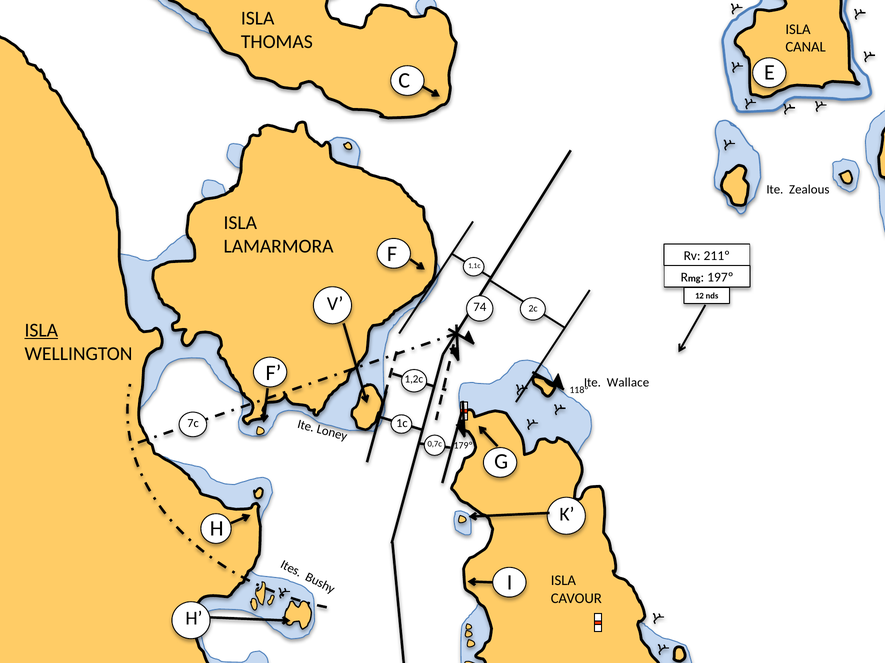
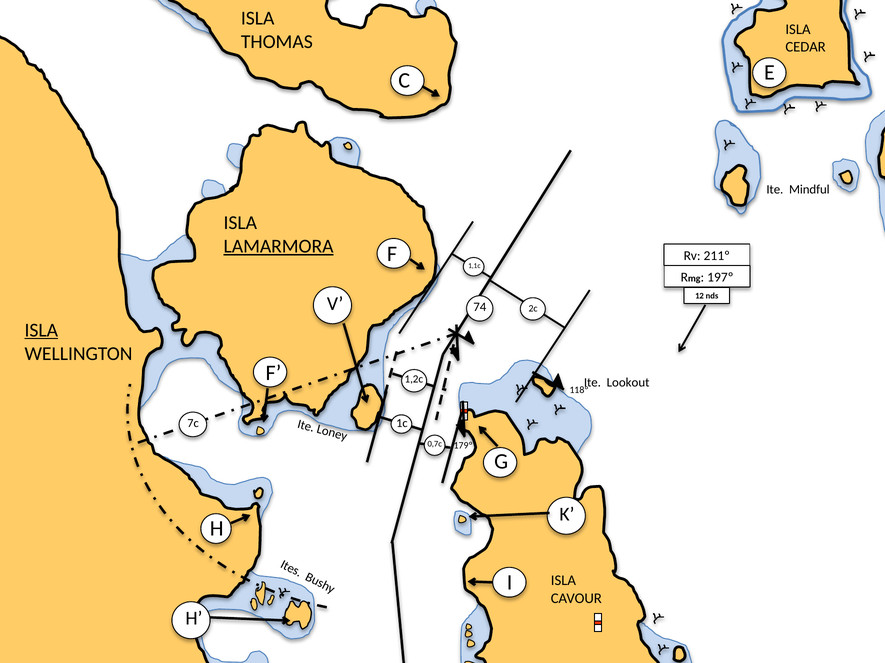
CANAL: CANAL -> CEDAR
Zealous: Zealous -> Mindful
LAMARMORA underline: none -> present
Wallace: Wallace -> Lookout
